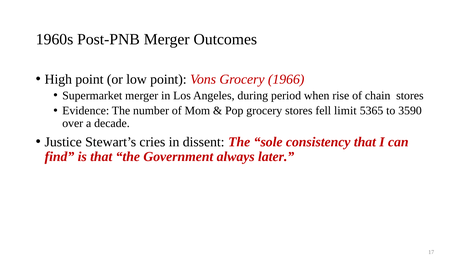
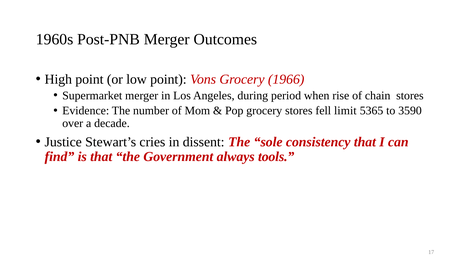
later: later -> tools
